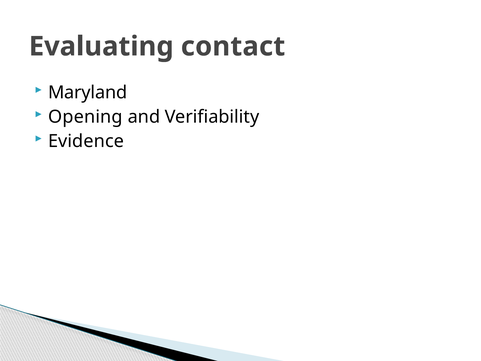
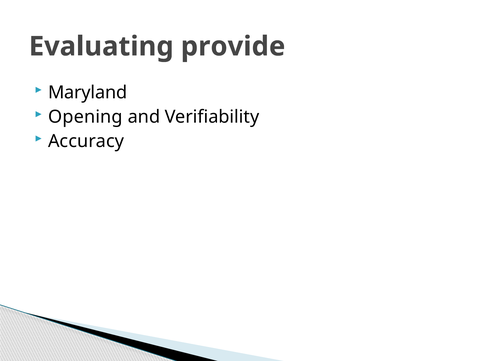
contact: contact -> provide
Evidence: Evidence -> Accuracy
